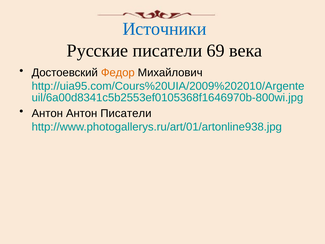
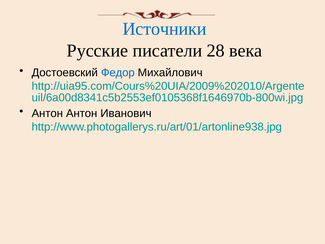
69: 69 -> 28
Федор colour: orange -> blue
Антон Писатели: Писатели -> Иванович
